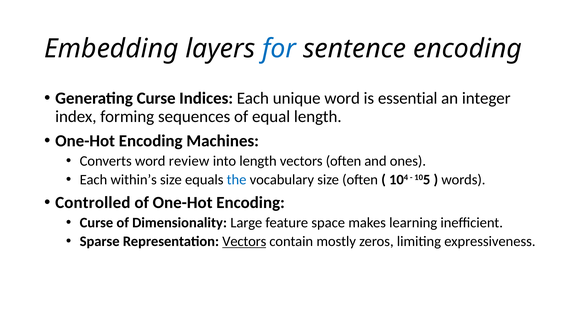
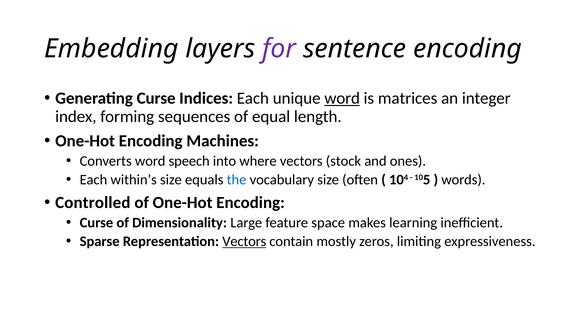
for colour: blue -> purple
word at (342, 98) underline: none -> present
essential: essential -> matrices
review: review -> speech
into length: length -> where
vectors often: often -> stock
